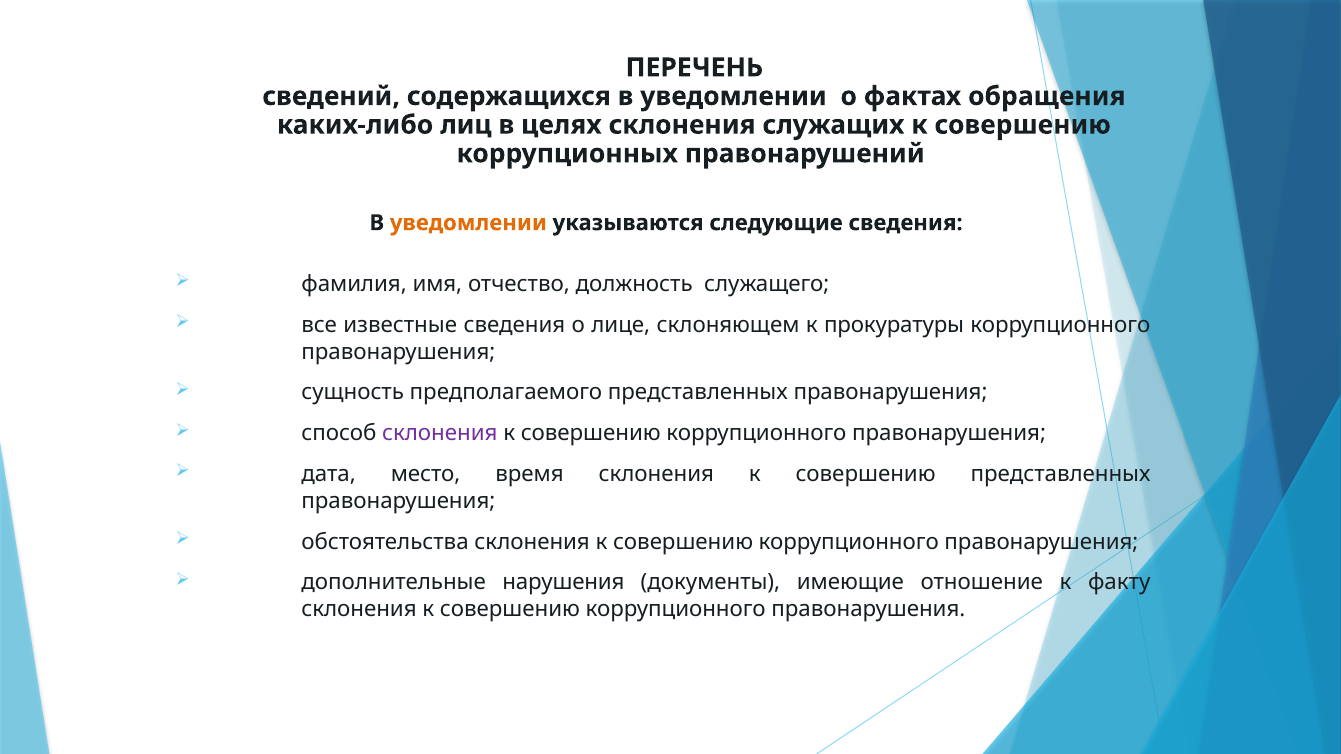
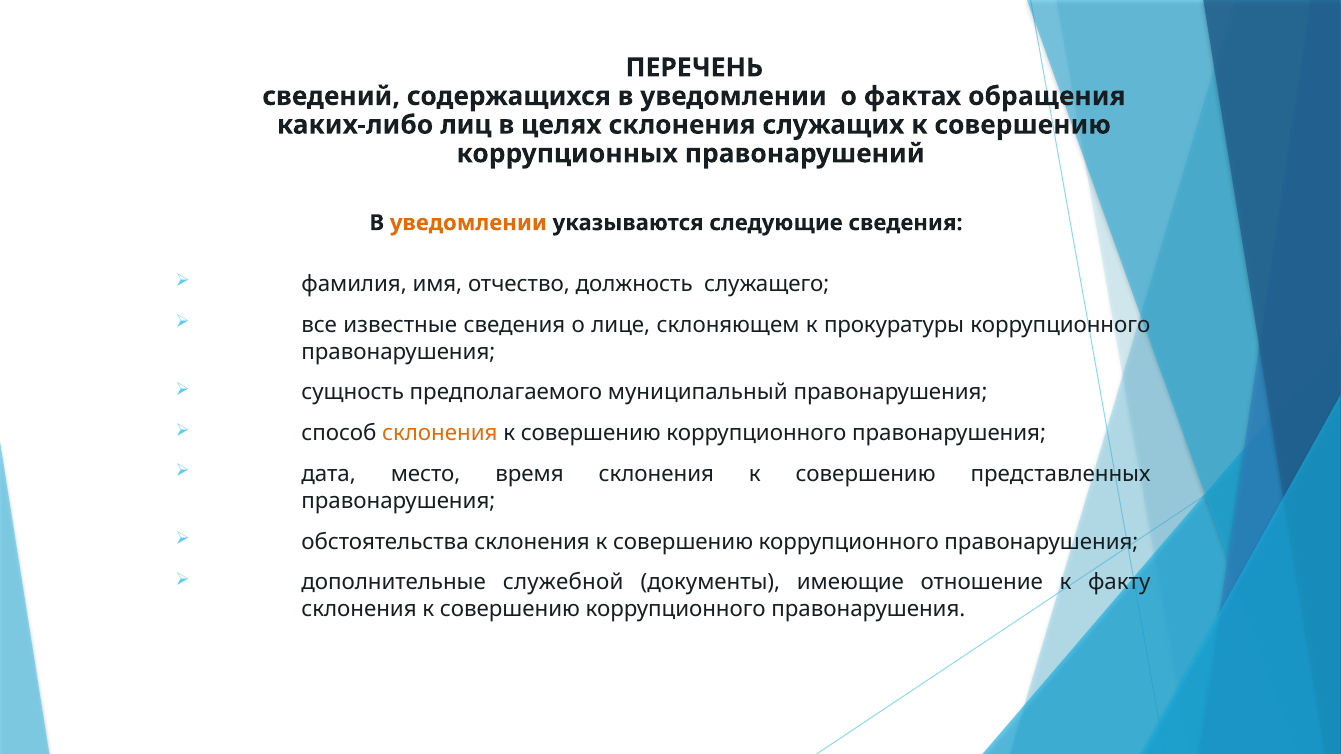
предполагаемого представленных: представленных -> муниципальный
склонения at (440, 434) colour: purple -> orange
нарушения: нарушения -> служебной
